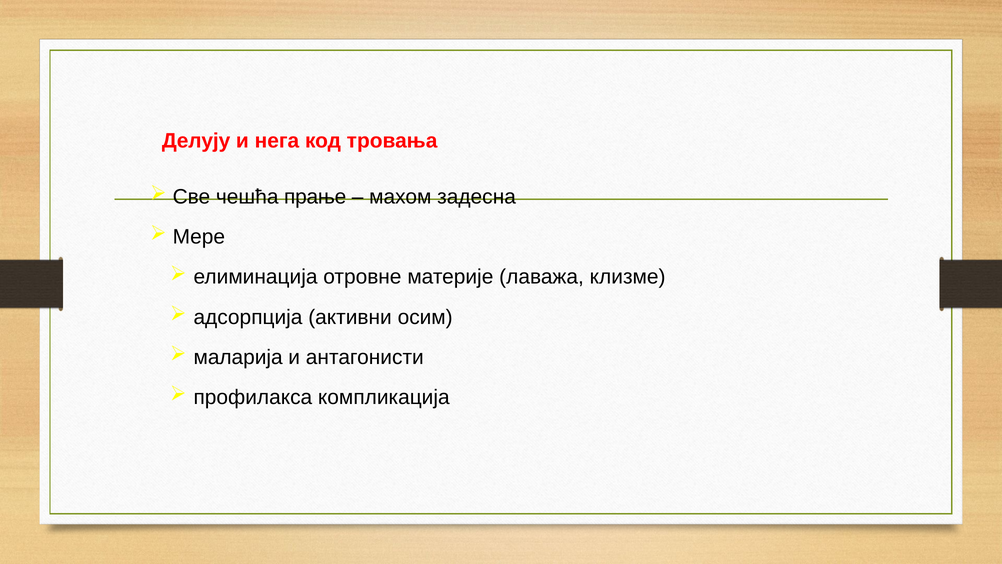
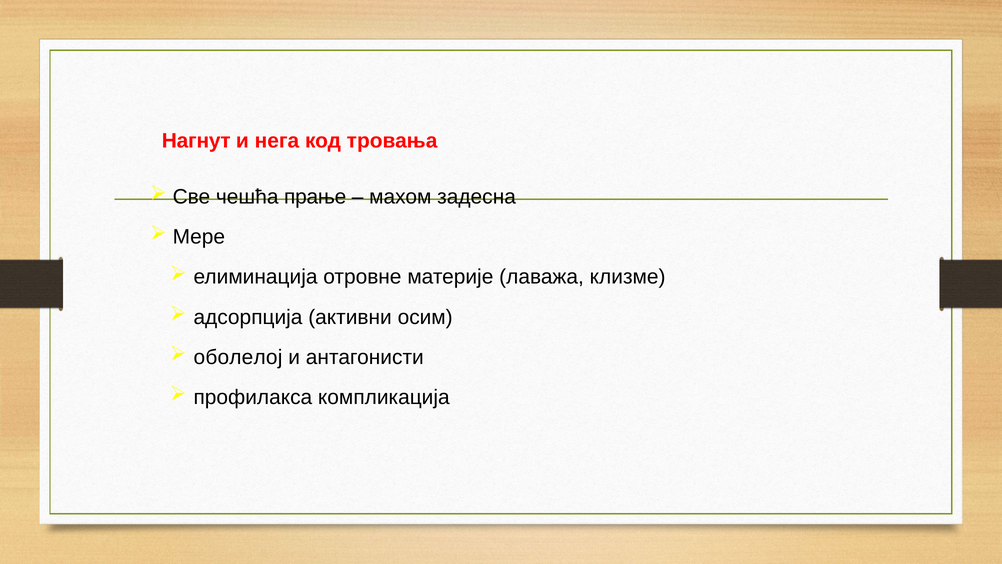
Делују: Делују -> Нагнут
маларија: маларија -> оболелој
